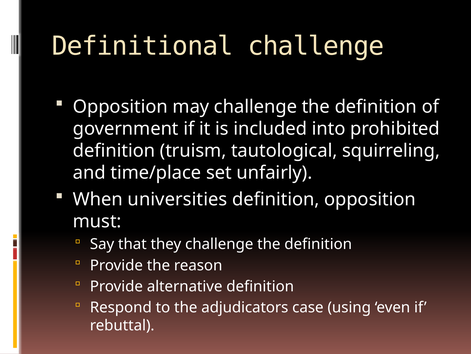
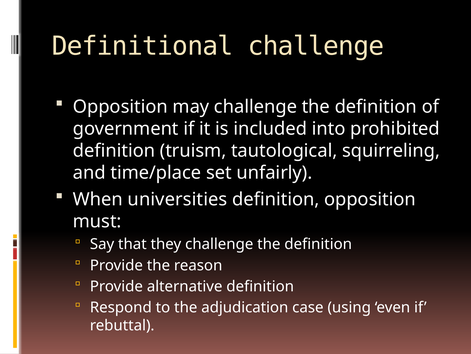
adjudicators: adjudicators -> adjudication
